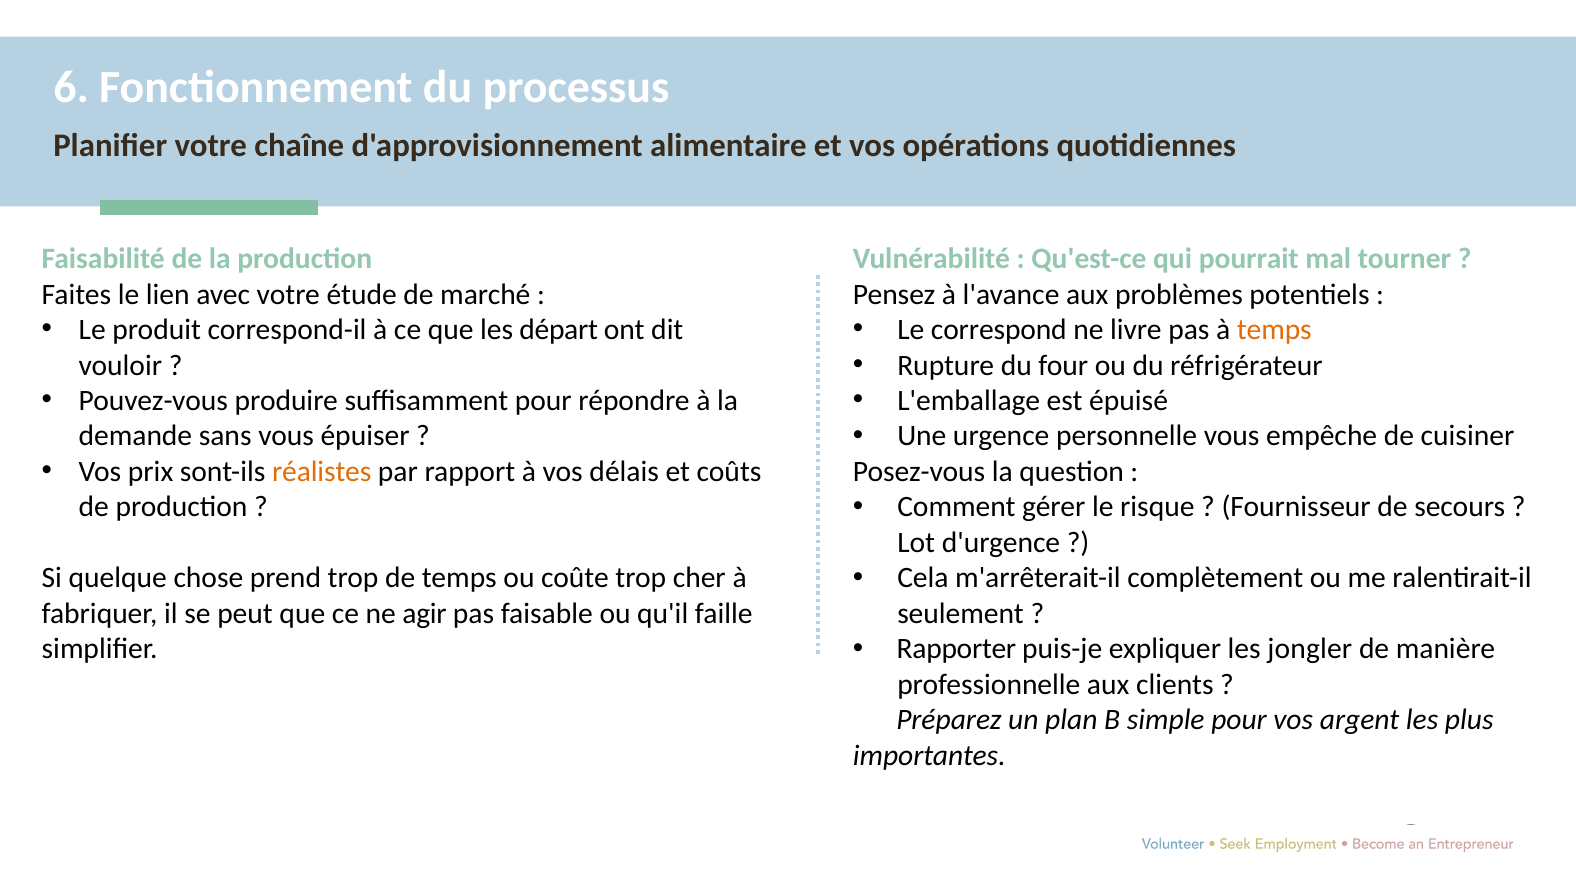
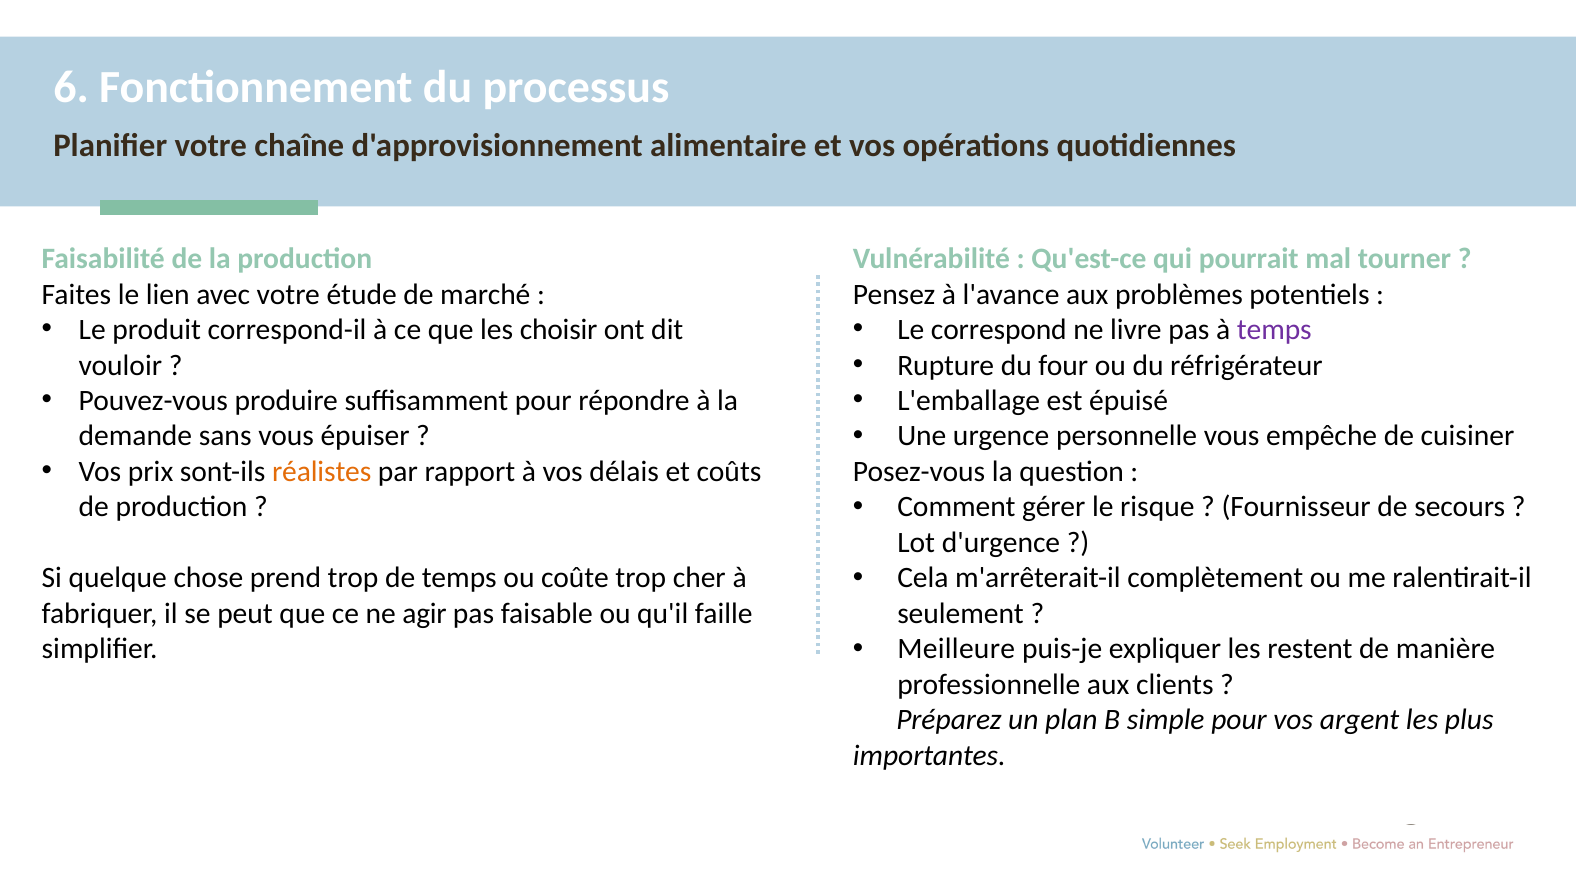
départ: départ -> choisir
temps at (1274, 330) colour: orange -> purple
Rapporter: Rapporter -> Meilleure
jongler: jongler -> restent
